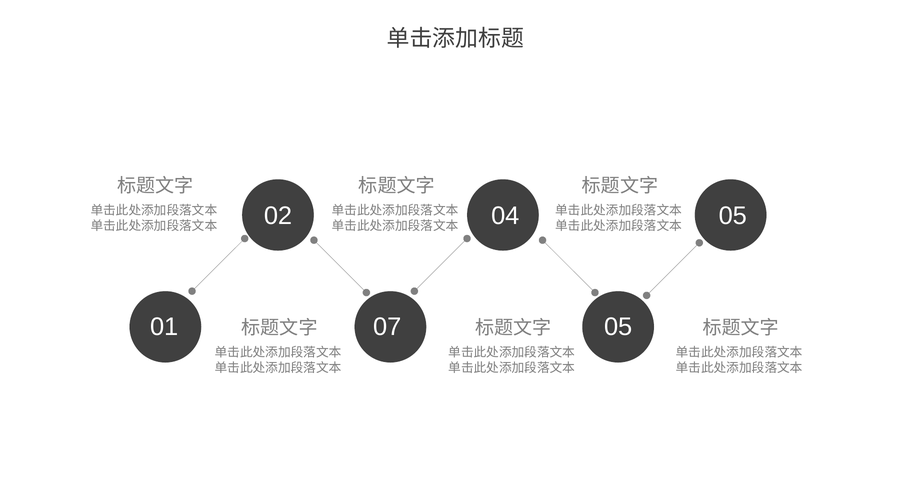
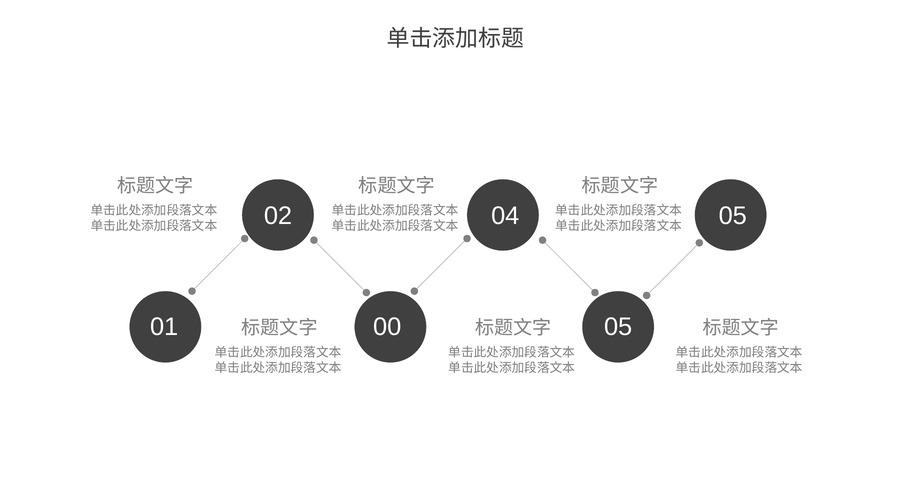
07: 07 -> 00
